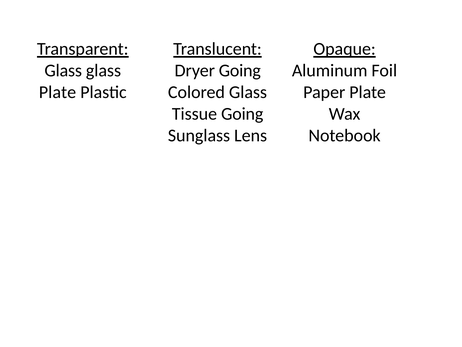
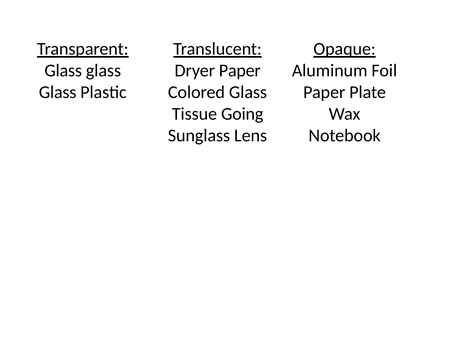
Dryer Going: Going -> Paper
Plate at (57, 92): Plate -> Glass
